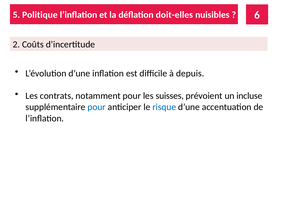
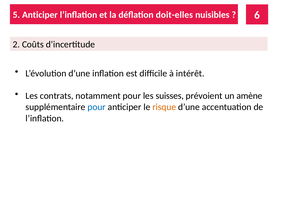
5 Politique: Politique -> Anticiper
depuis: depuis -> intérêt
incluse: incluse -> amène
risque colour: blue -> orange
